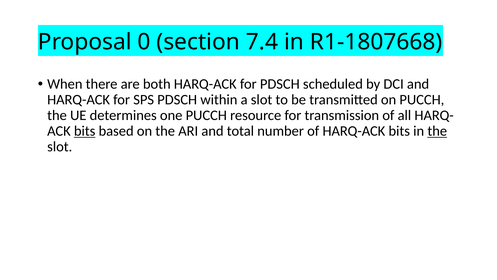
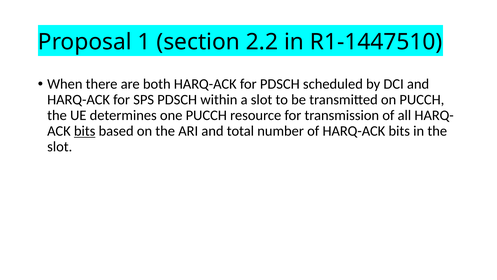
0: 0 -> 1
7.4: 7.4 -> 2.2
R1-1807668: R1-1807668 -> R1-1447510
the at (437, 131) underline: present -> none
